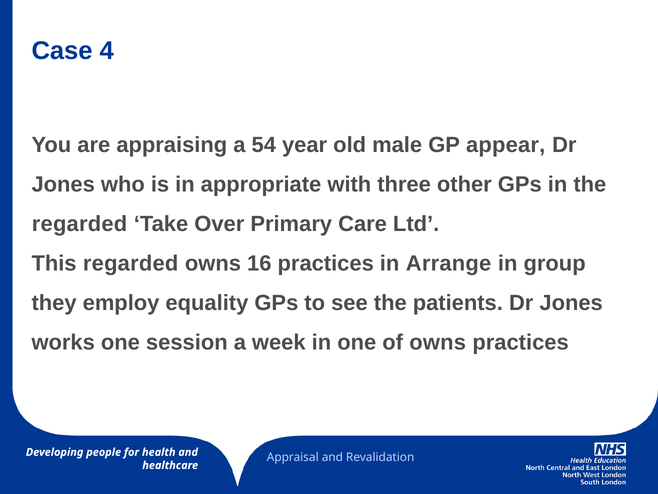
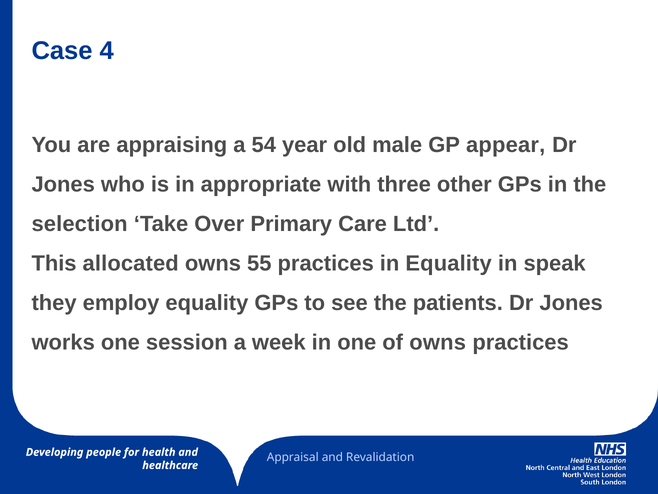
regarded at (80, 224): regarded -> selection
This regarded: regarded -> allocated
16: 16 -> 55
in Arrange: Arrange -> Equality
group: group -> speak
